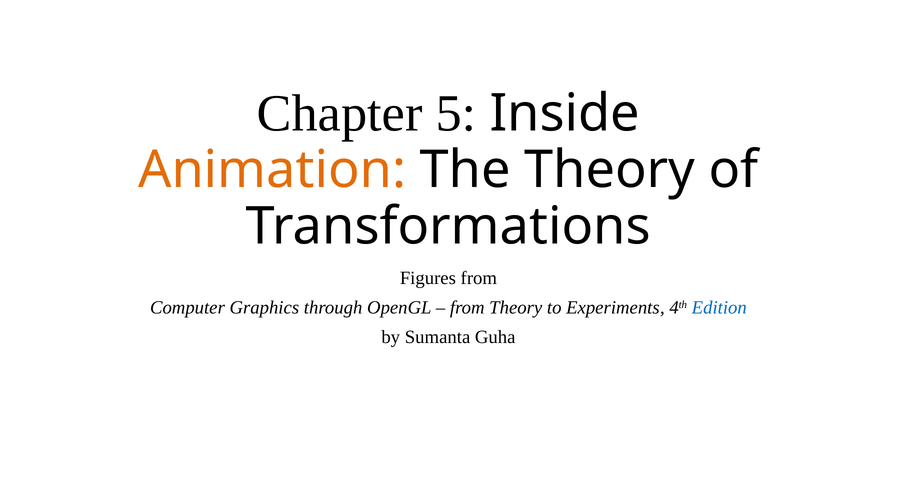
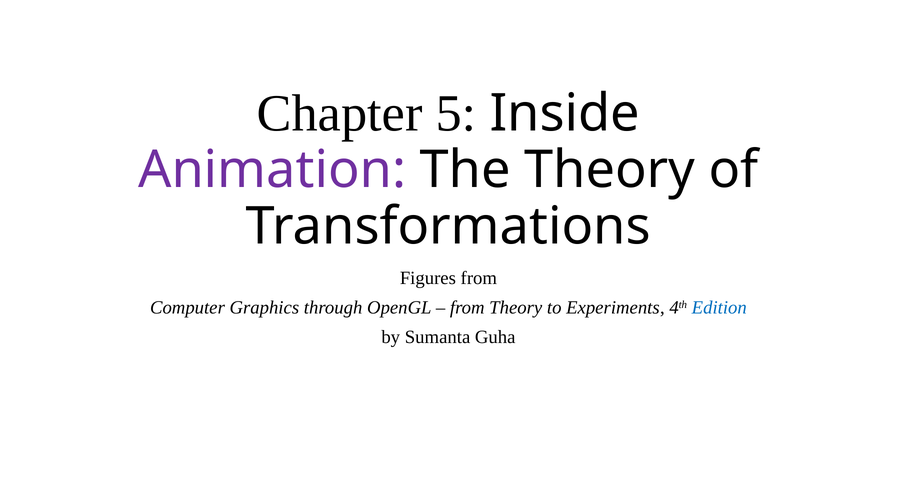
Animation colour: orange -> purple
